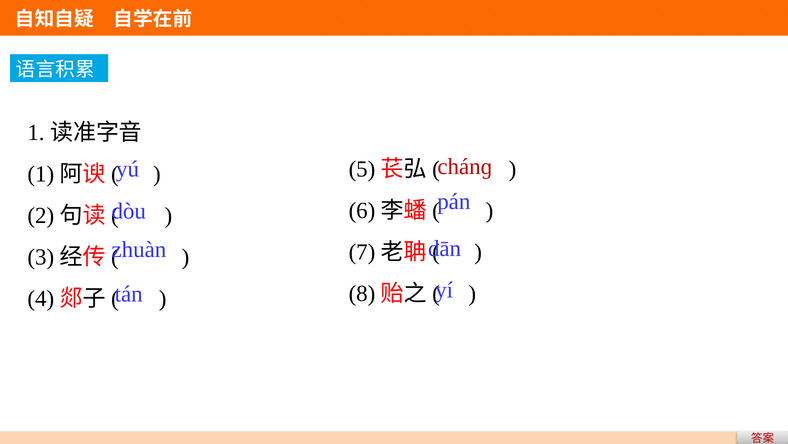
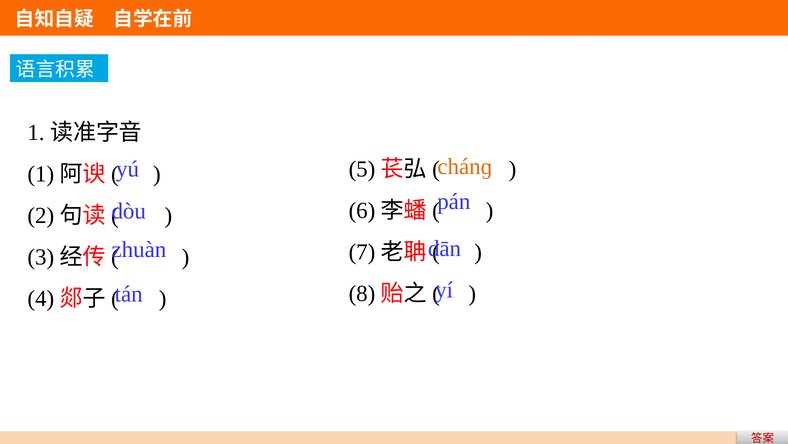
chánɡ colour: red -> orange
